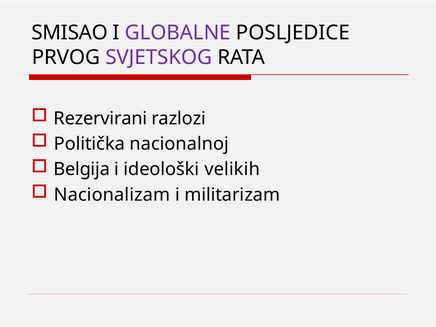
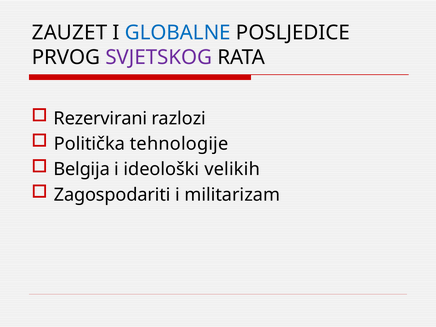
SMISAO: SMISAO -> ZAUZET
GLOBALNE colour: purple -> blue
nacionalnoj: nacionalnoj -> tehnologije
Nacionalizam: Nacionalizam -> Zagospodariti
